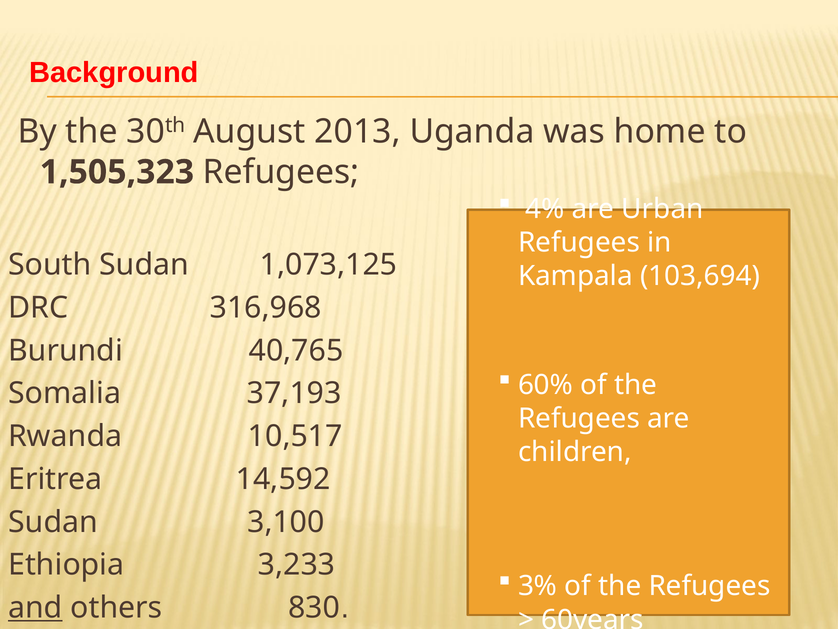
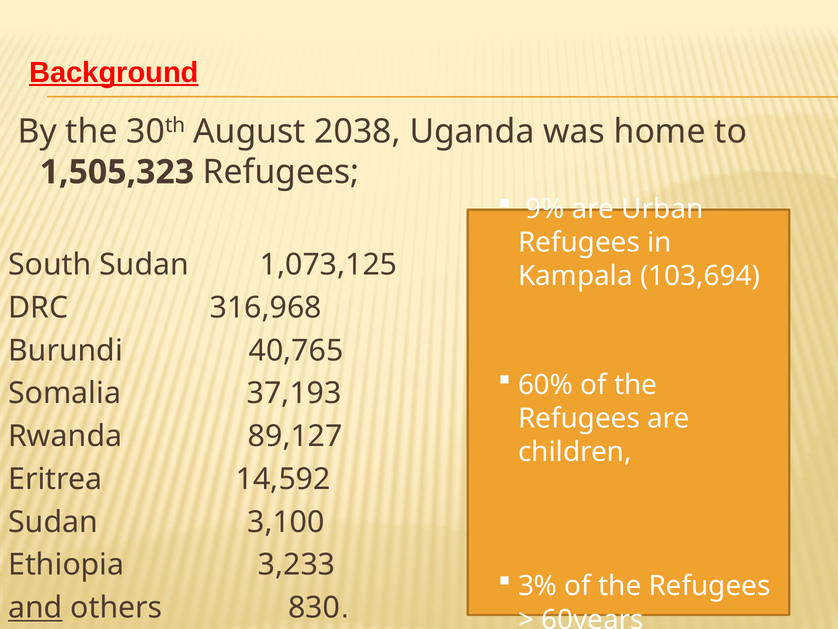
Background underline: none -> present
2013: 2013 -> 2038
4%: 4% -> 9%
10,517: 10,517 -> 89,127
